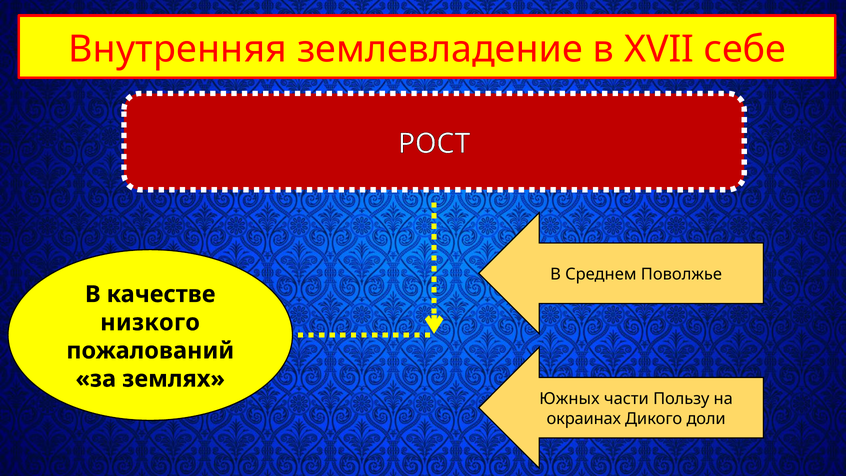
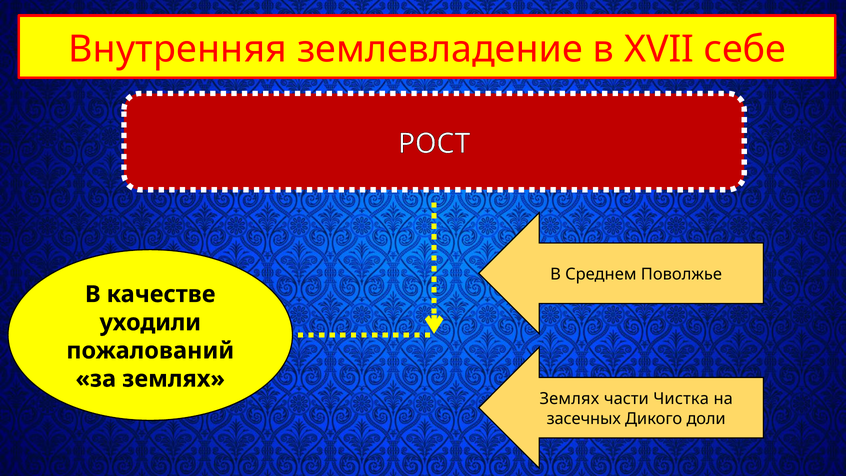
низкого: низкого -> уходили
Южных at (569, 399): Южных -> Землях
Пользу: Пользу -> Чистка
окраинах: окраинах -> засечных
